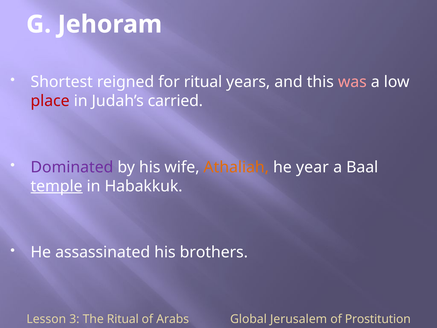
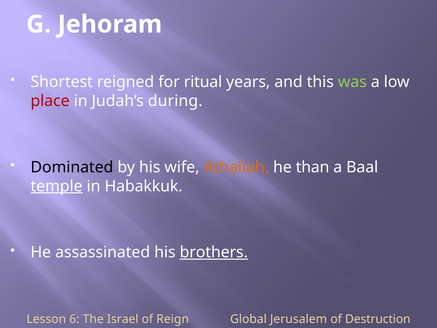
was colour: pink -> light green
carried: carried -> during
Dominated colour: purple -> black
year: year -> than
brothers underline: none -> present
3: 3 -> 6
The Ritual: Ritual -> Israel
Arabs: Arabs -> Reign
Prostitution: Prostitution -> Destruction
